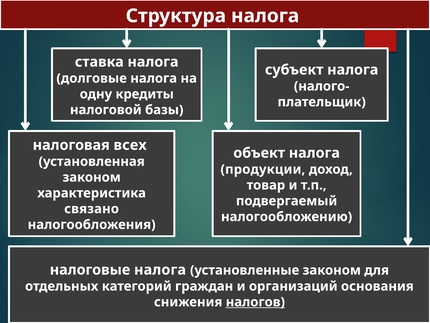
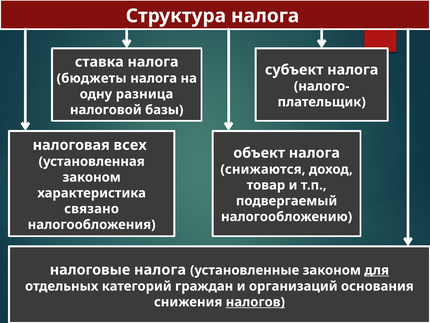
долговые: долговые -> бюджеты
кредиты: кредиты -> разница
продукции: продукции -> снижаются
для underline: none -> present
